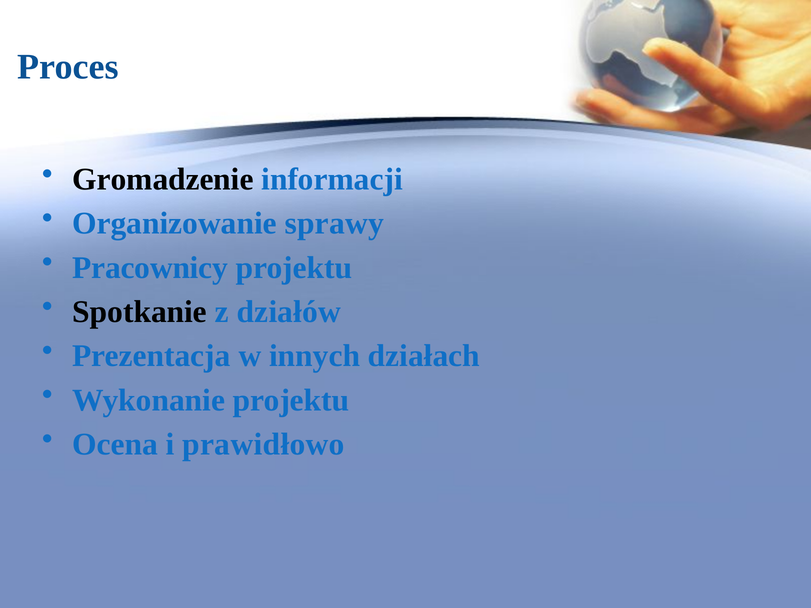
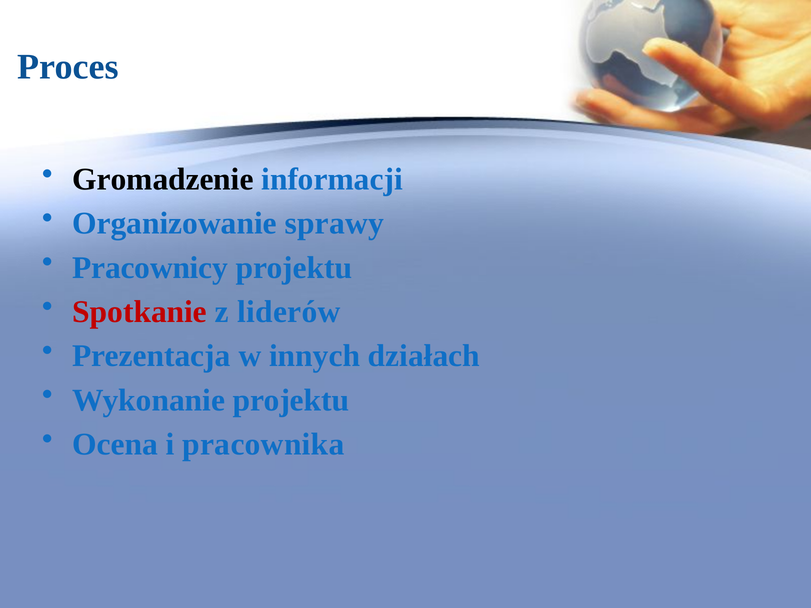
Spotkanie colour: black -> red
działów: działów -> liderów
prawidłowo: prawidłowo -> pracownika
